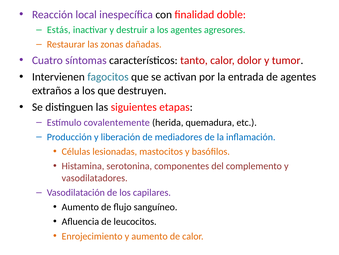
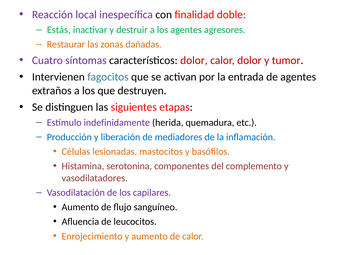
característicos tanto: tanto -> dolor
covalentemente: covalentemente -> indefinidamente
